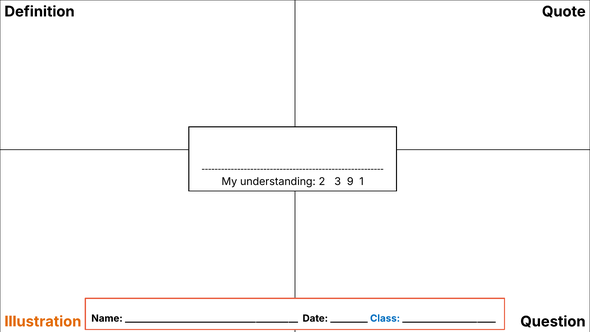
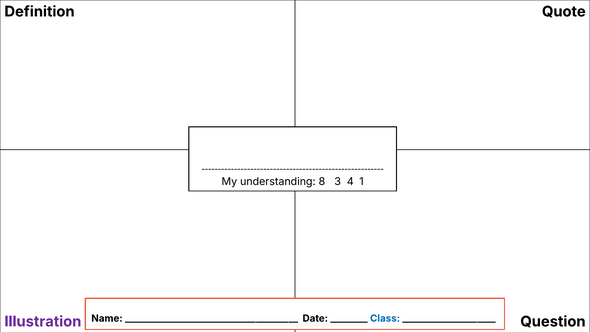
2: 2 -> 8
9: 9 -> 4
Illustration colour: orange -> purple
